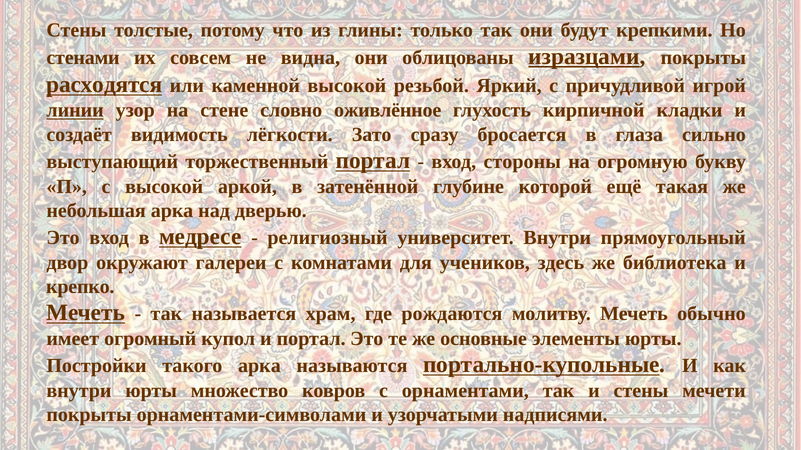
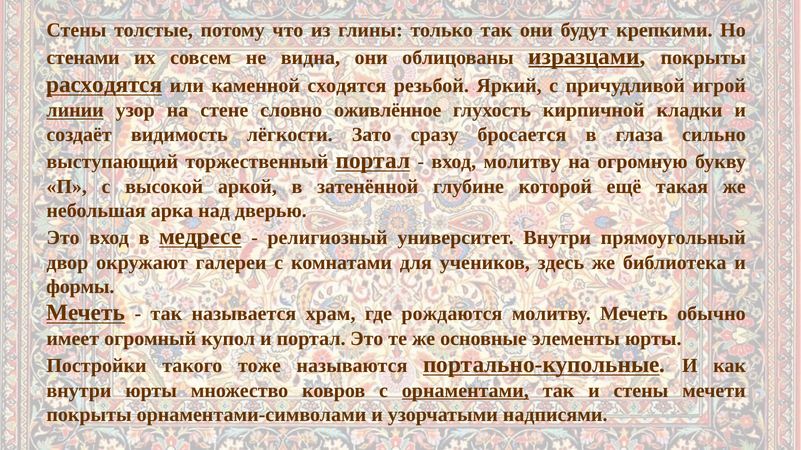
каменной высокой: высокой -> сходятся
вход стороны: стороны -> молитву
крепко: крепко -> формы
такого арка: арка -> тоже
орнаментами underline: none -> present
